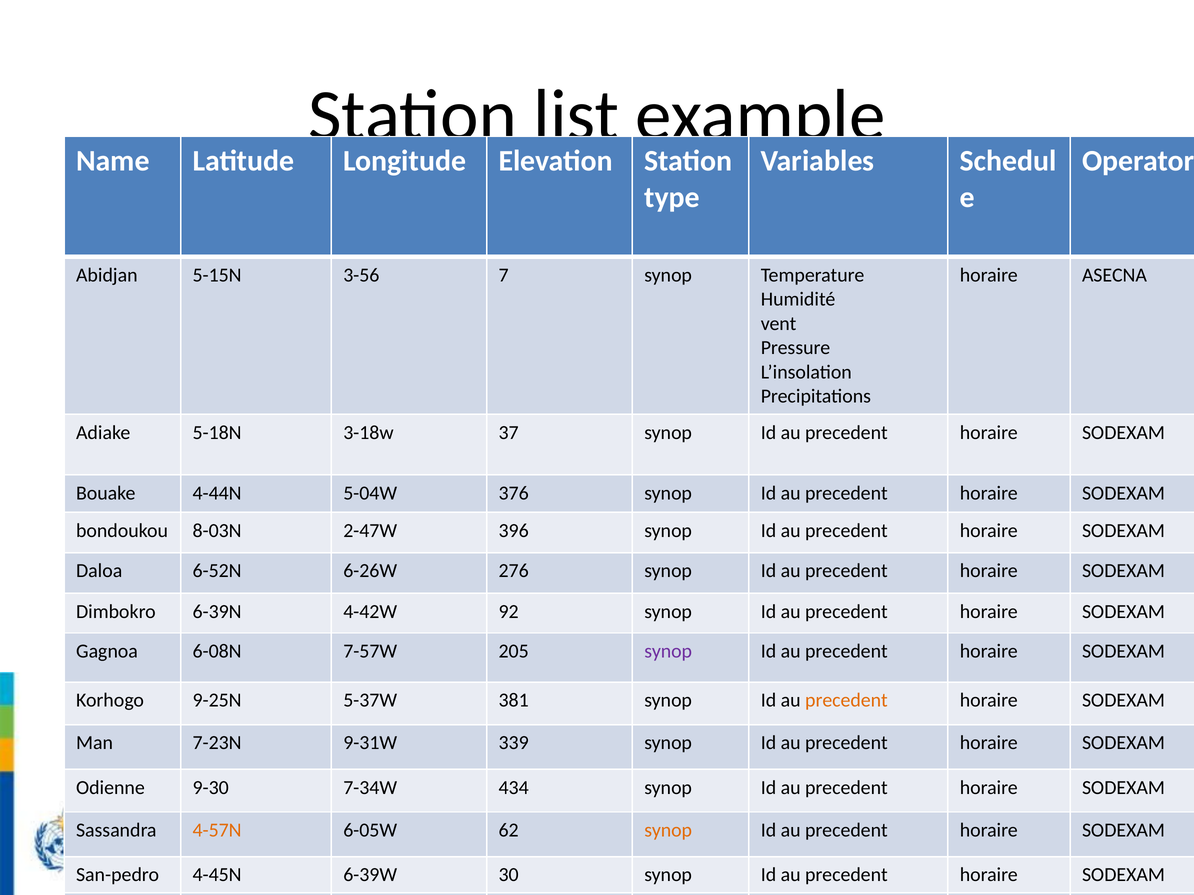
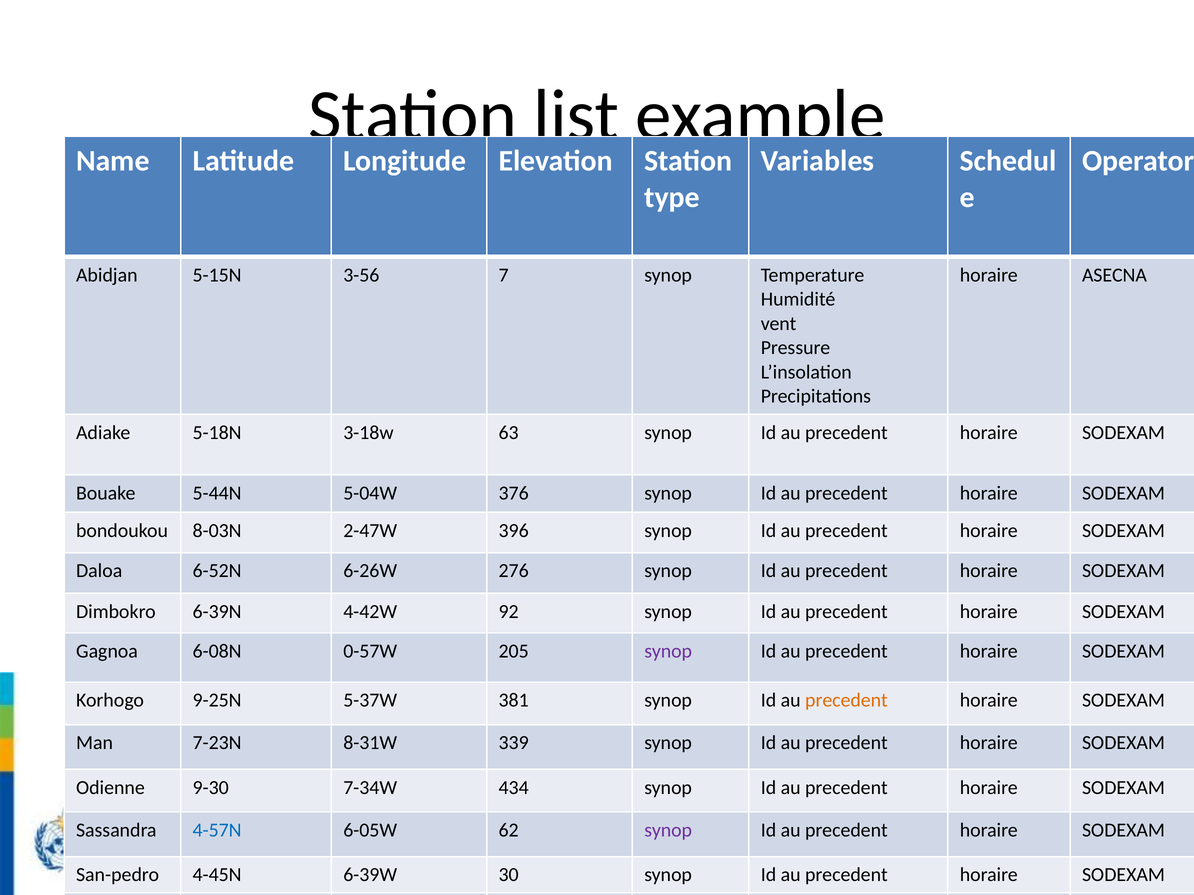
37: 37 -> 63
4-44N: 4-44N -> 5-44N
7-57W: 7-57W -> 0-57W
9-31W: 9-31W -> 8-31W
4-57N colour: orange -> blue
synop at (668, 831) colour: orange -> purple
